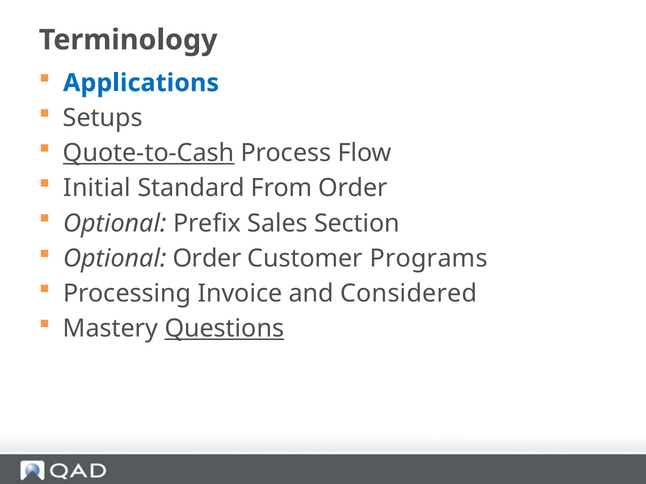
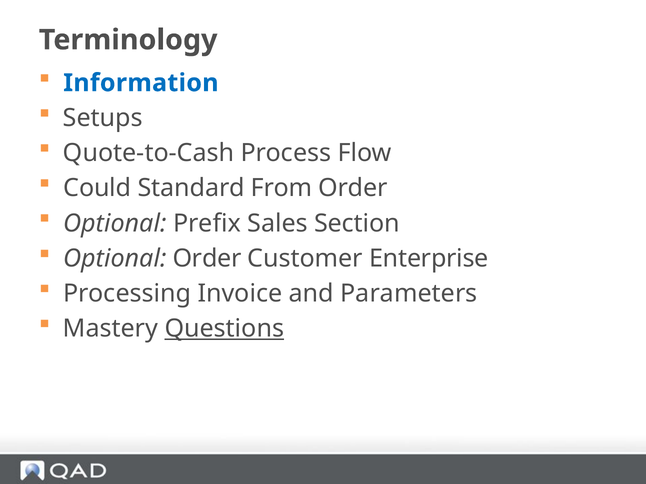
Applications: Applications -> Information
Quote-to-Cash underline: present -> none
Initial: Initial -> Could
Programs: Programs -> Enterprise
Considered: Considered -> Parameters
